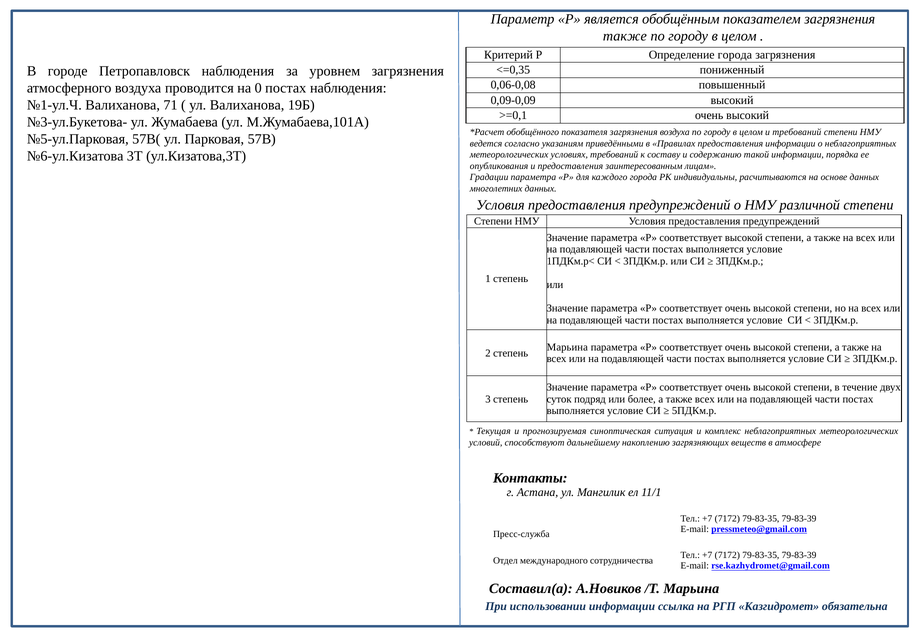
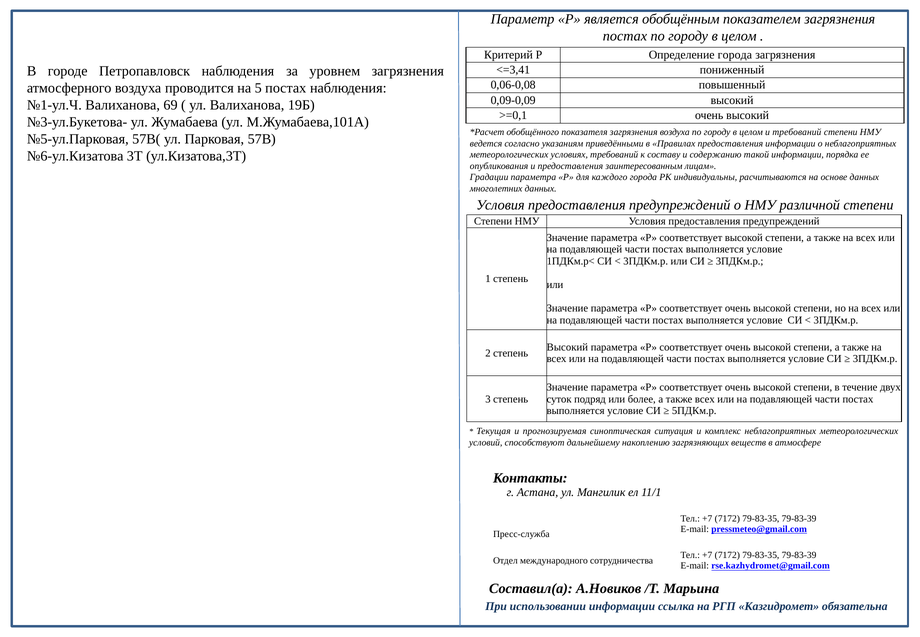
также at (625, 36): также -> постах
<=0,35: <=0,35 -> <=3,41
0: 0 -> 5
71: 71 -> 69
Марьина at (567, 347): Марьина -> Высокий
